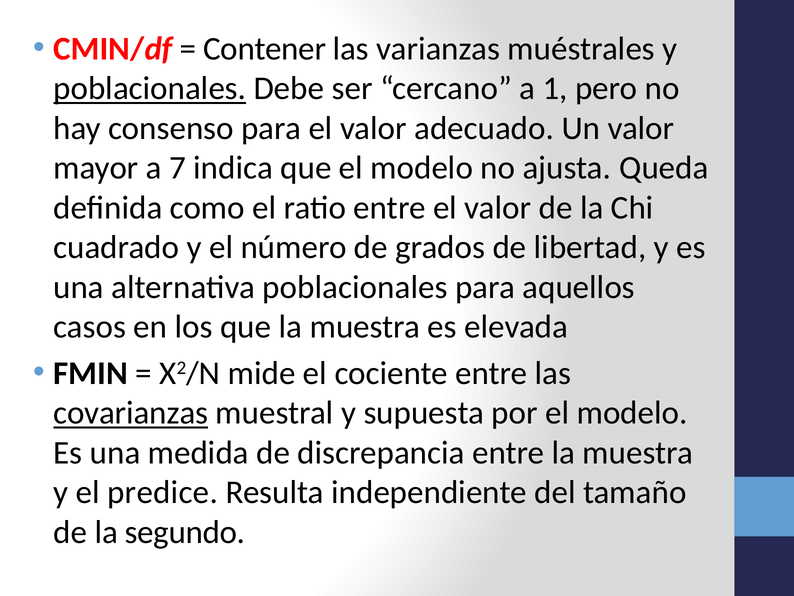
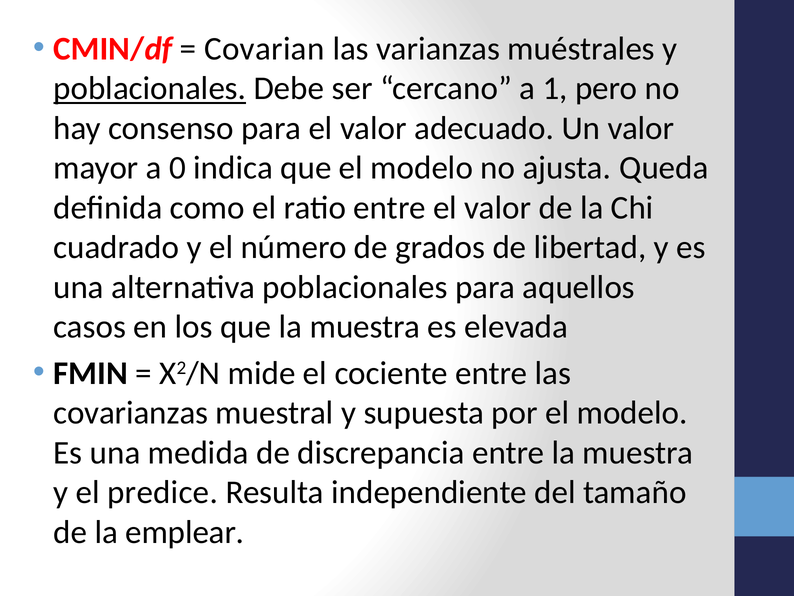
Contener: Contener -> Covarian
7: 7 -> 0
covarianzas underline: present -> none
segundo: segundo -> emplear
